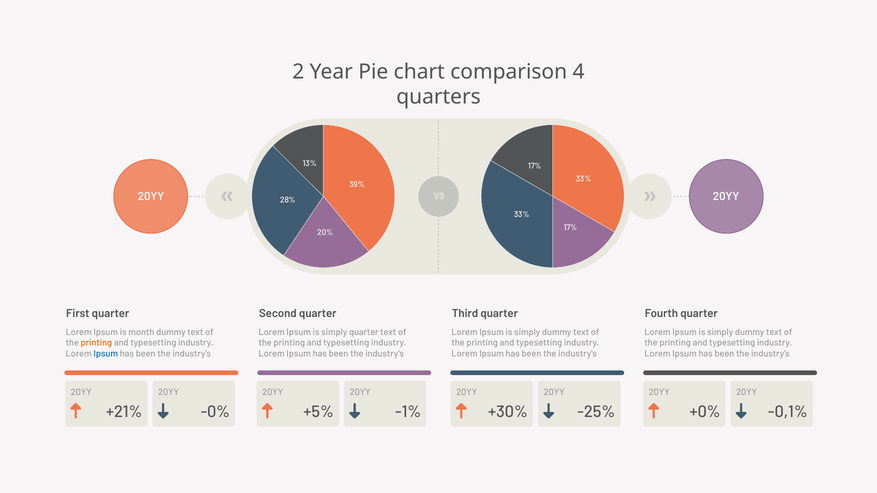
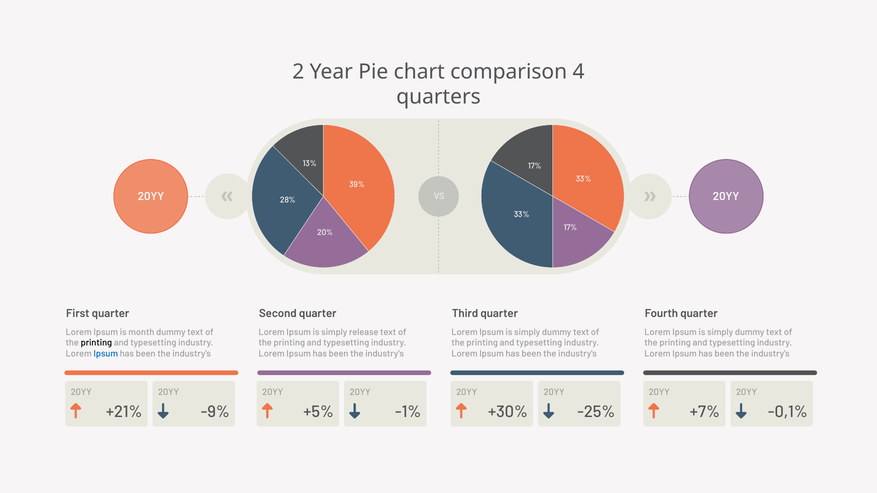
simply quarter: quarter -> release
printing at (96, 343) colour: orange -> black
-0%: -0% -> -9%
+0%: +0% -> +7%
